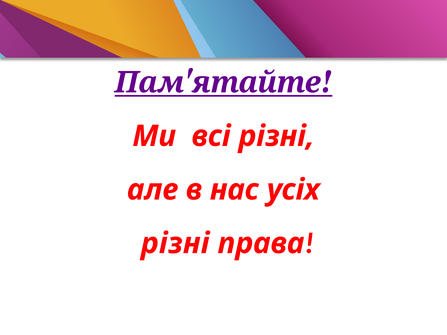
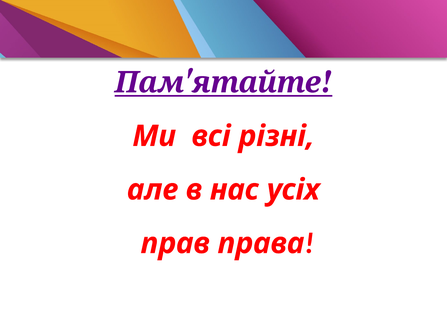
різні at (175, 243): різні -> прав
